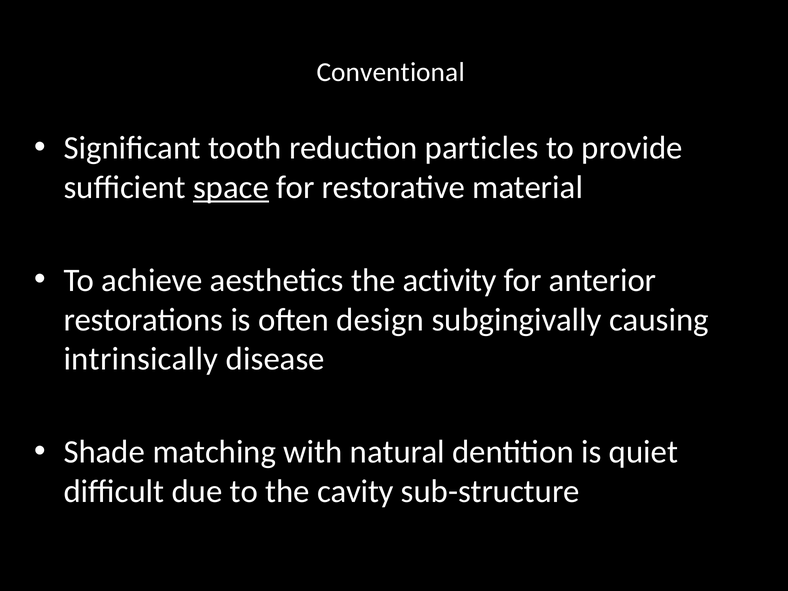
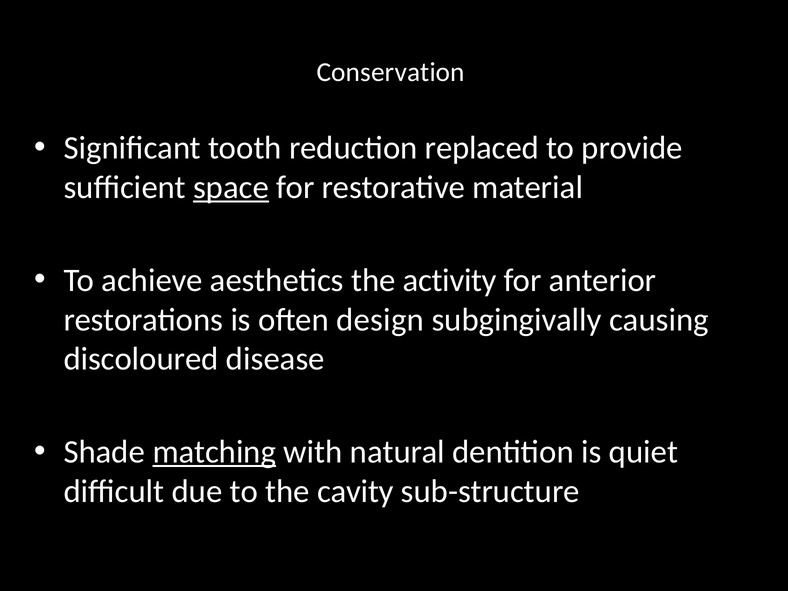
Conventional: Conventional -> Conservation
particles: particles -> replaced
intrinsically: intrinsically -> discoloured
matching underline: none -> present
